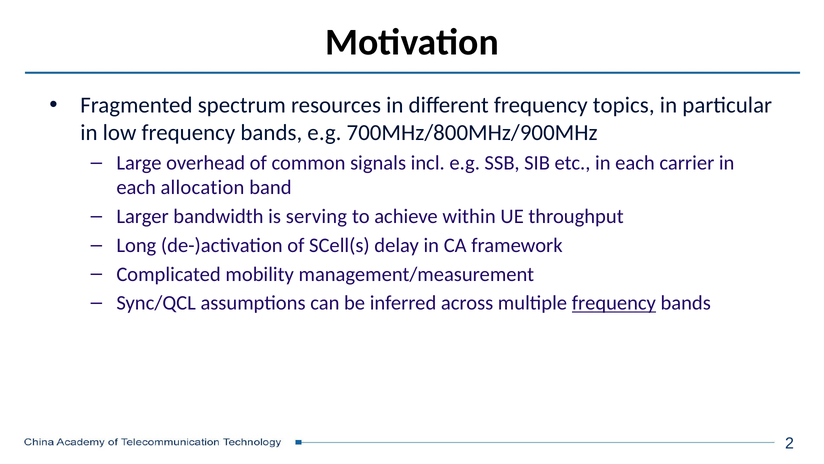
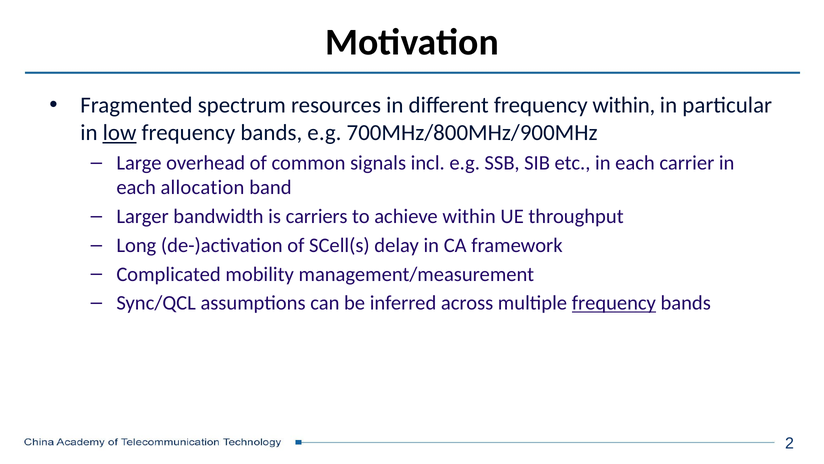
frequency topics: topics -> within
low underline: none -> present
serving: serving -> carriers
